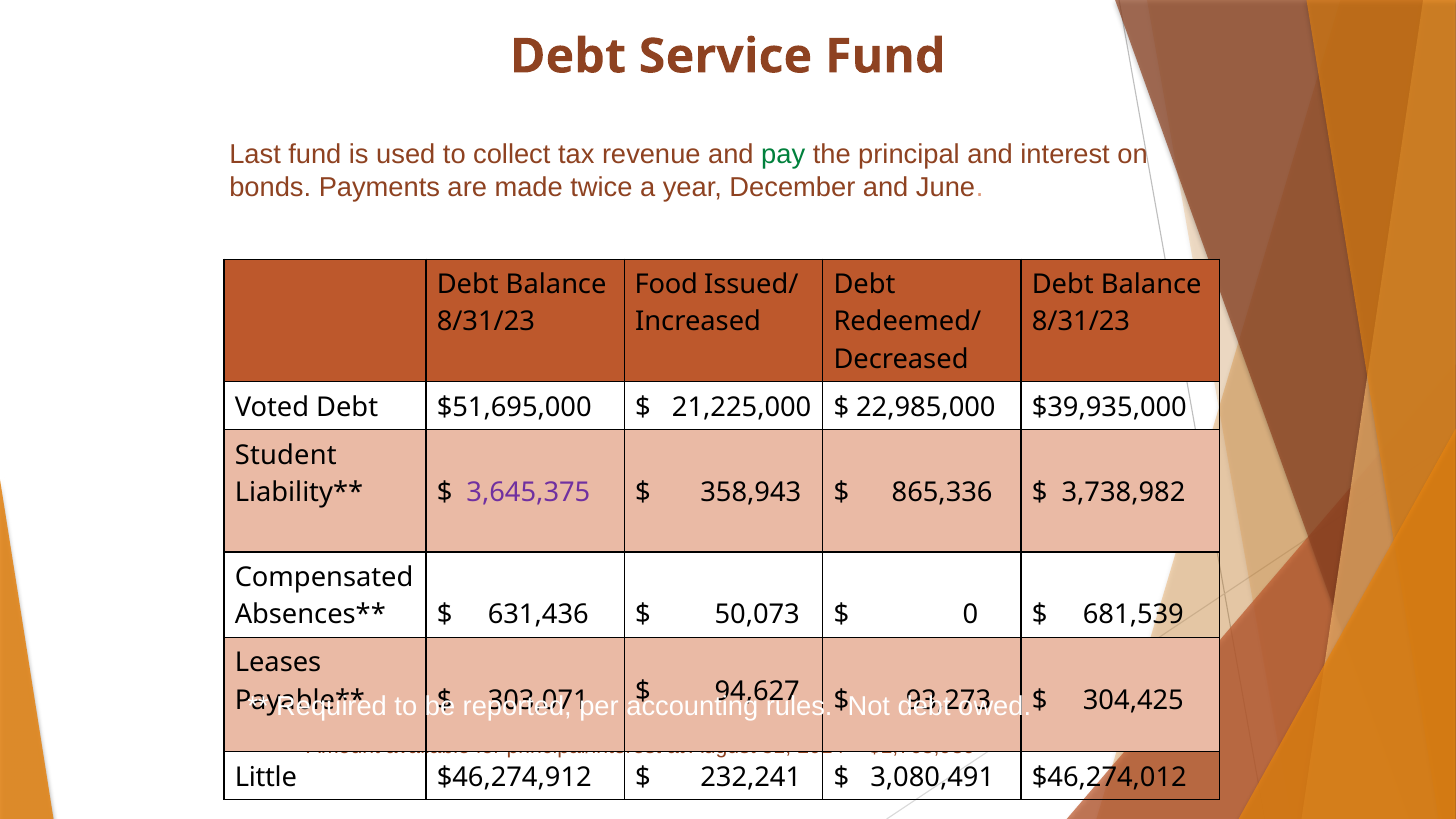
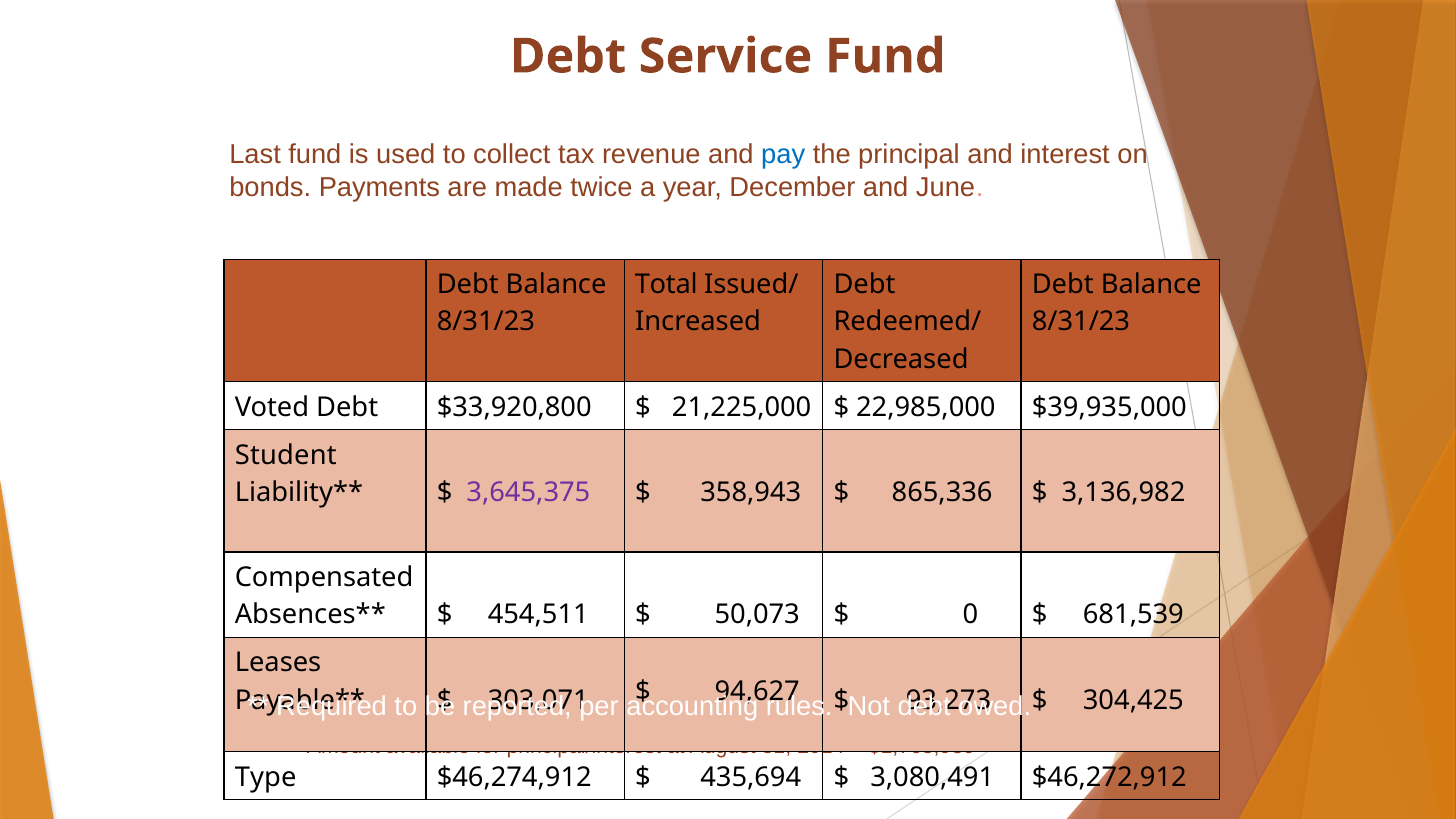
pay colour: green -> blue
Food: Food -> Total
$51,695,000: $51,695,000 -> $33,920,800
3,738,982: 3,738,982 -> 3,136,982
631,436: 631,436 -> 454,511
Little: Little -> Type
232,241: 232,241 -> 435,694
$46,274,012: $46,274,012 -> $46,272,912
